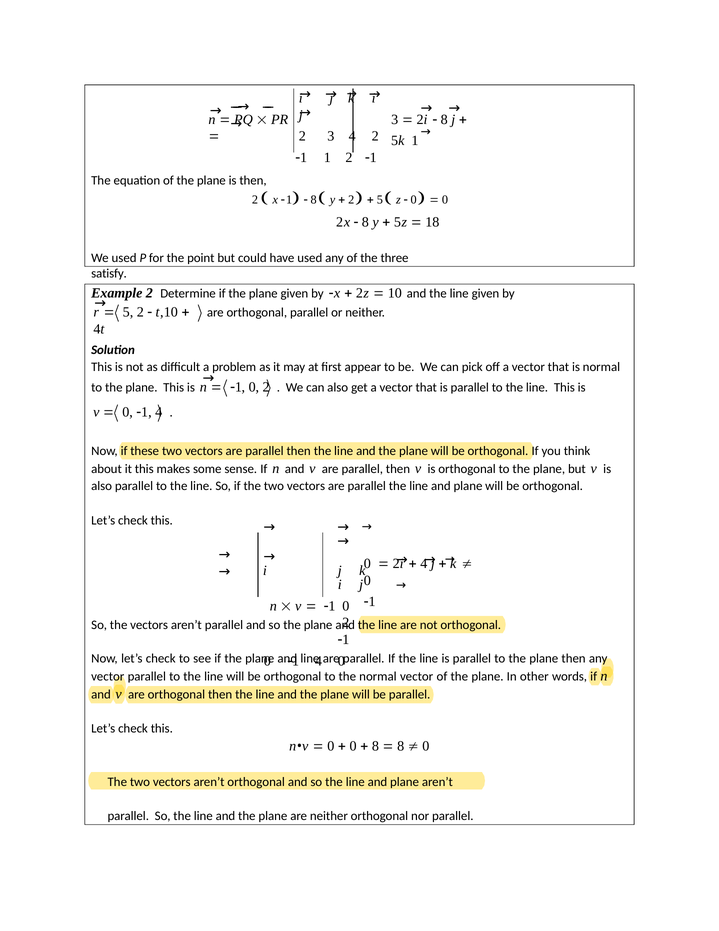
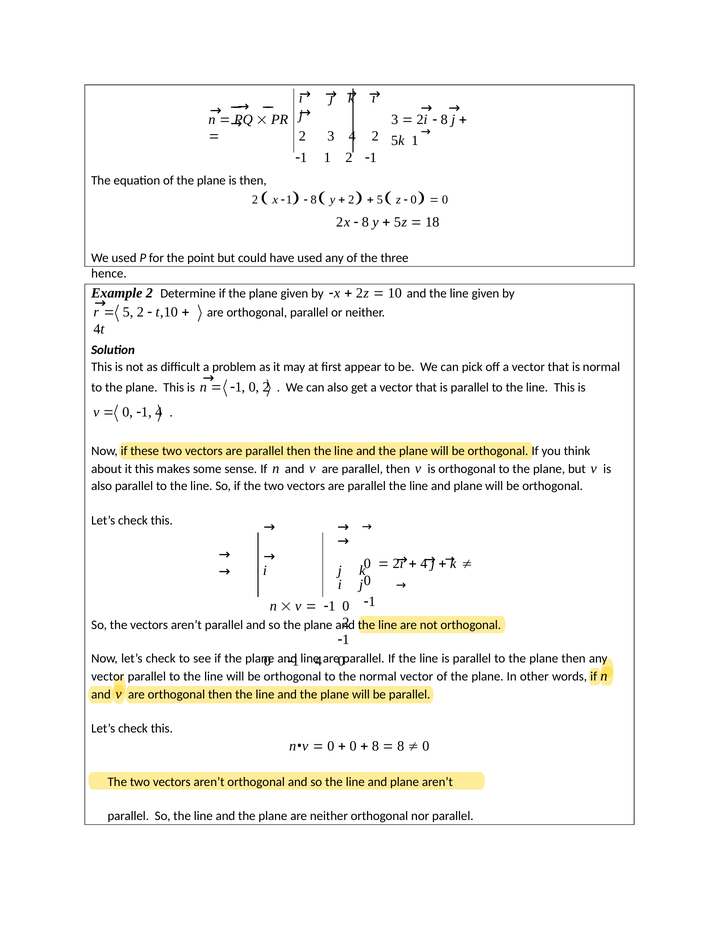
satisfy: satisfy -> hence
